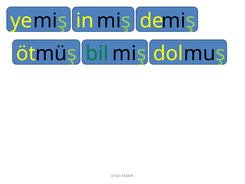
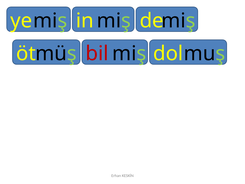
bil colour: green -> red
